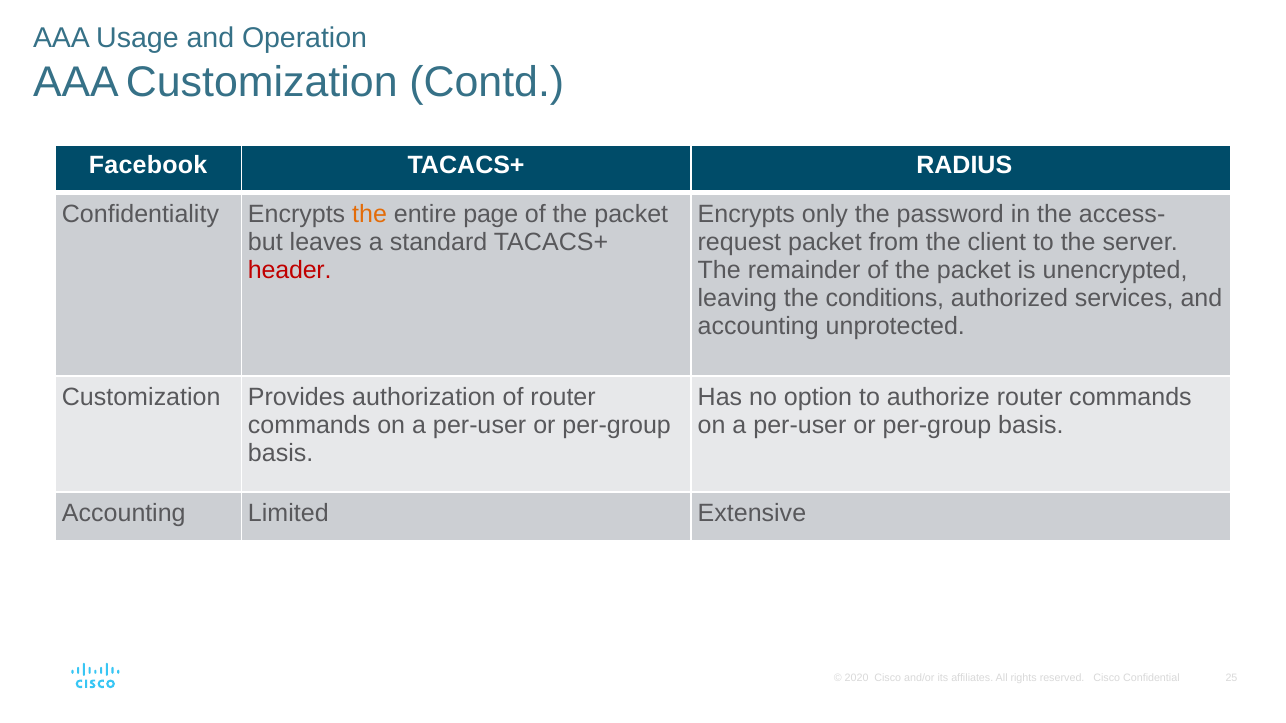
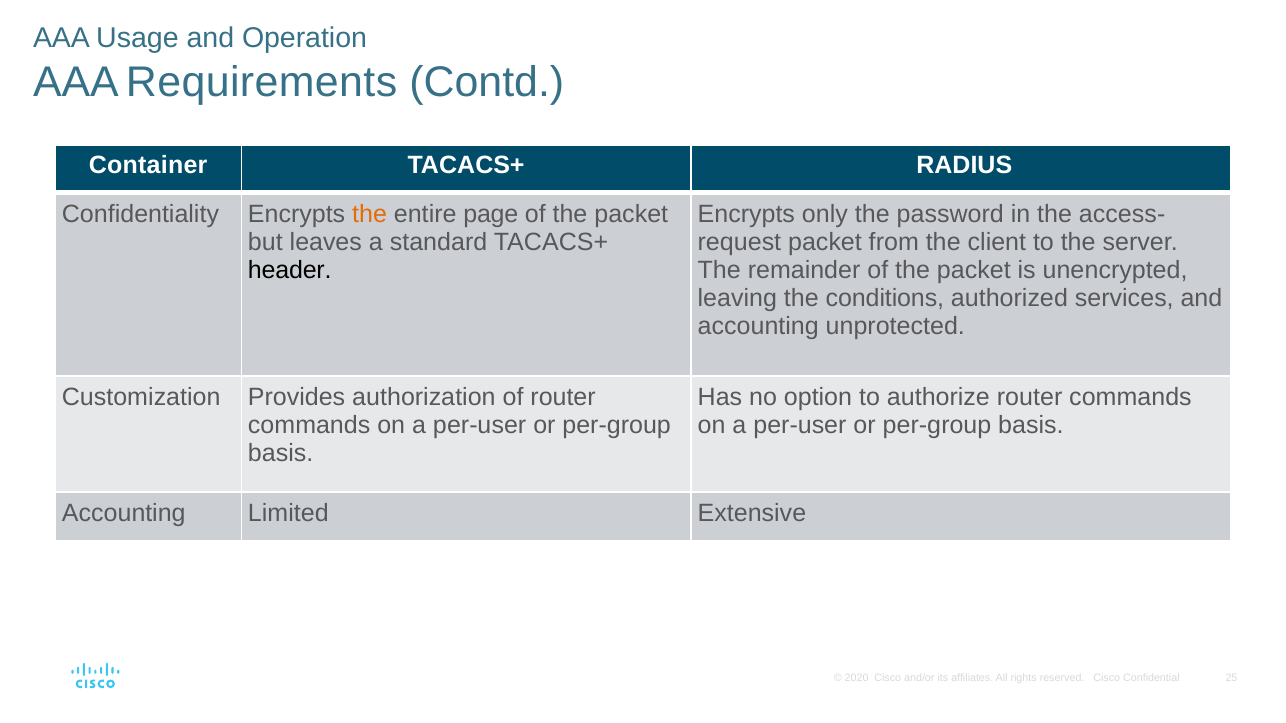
AAA Customization: Customization -> Requirements
Facebook: Facebook -> Container
header colour: red -> black
